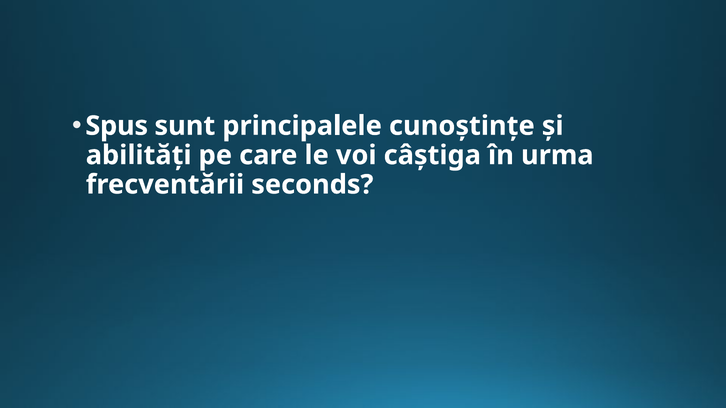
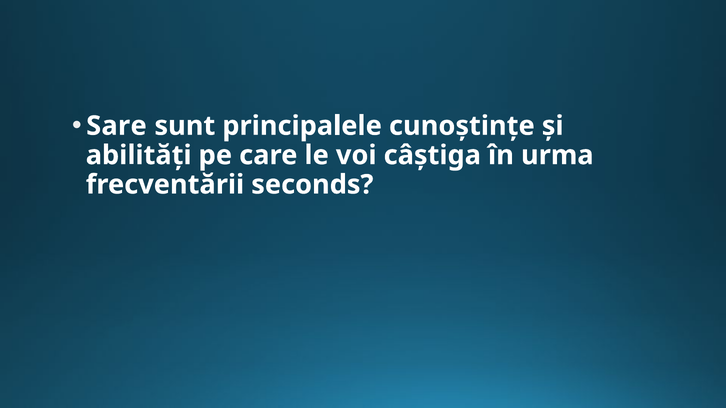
Spus: Spus -> Sare
